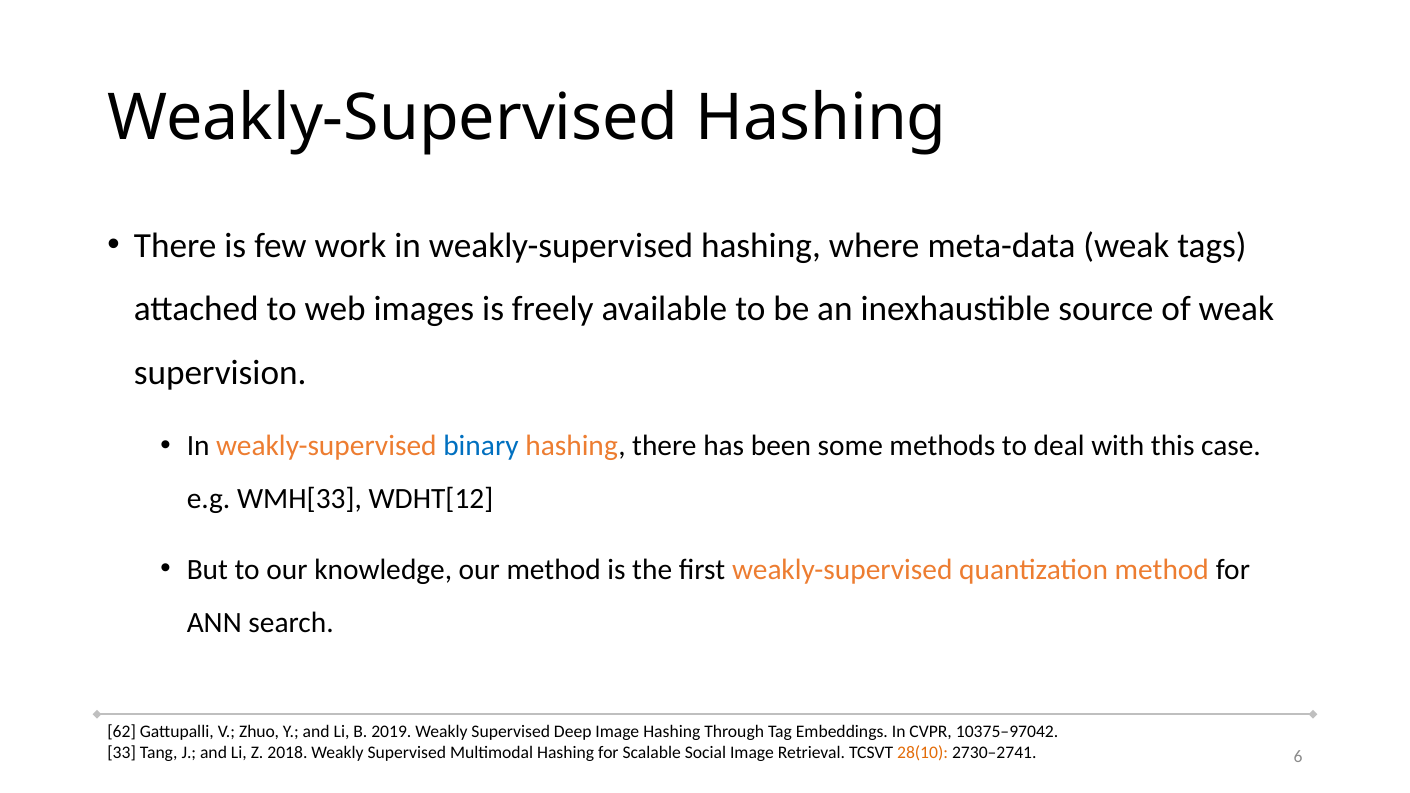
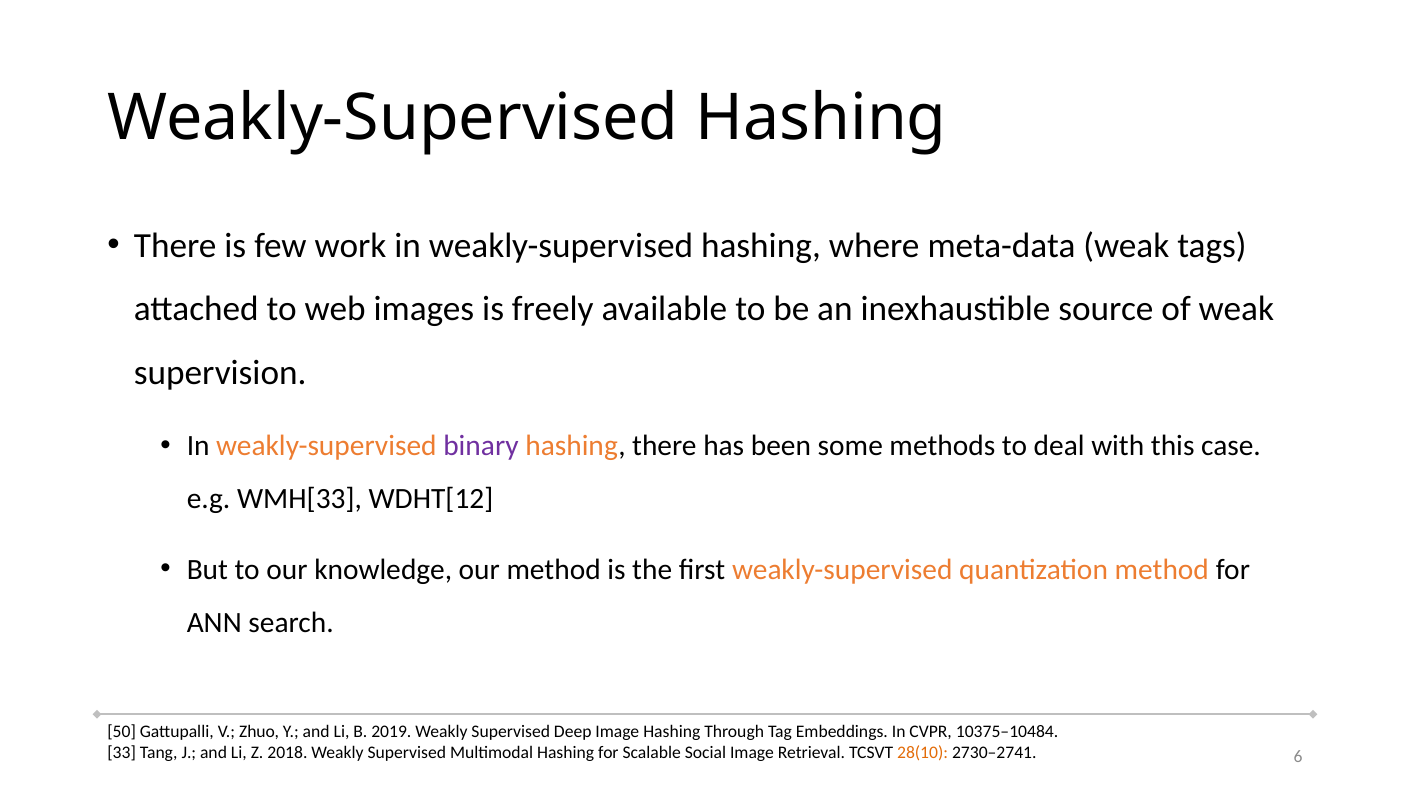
binary colour: blue -> purple
62: 62 -> 50
10375–97042: 10375–97042 -> 10375–10484
